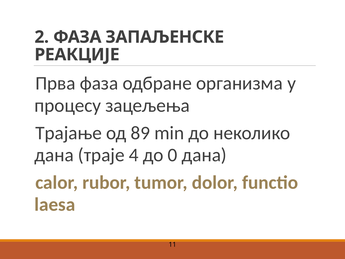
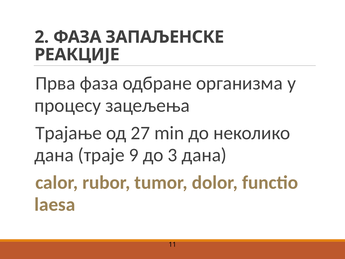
89: 89 -> 27
4: 4 -> 9
0: 0 -> 3
